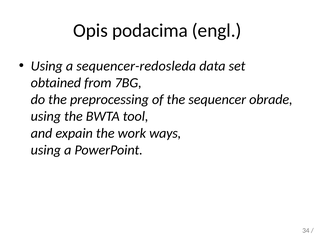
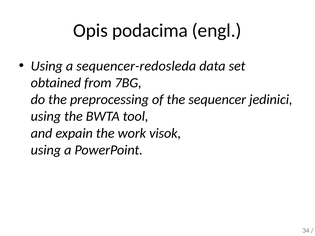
obrade: obrade -> jedinici
ways: ways -> visok
